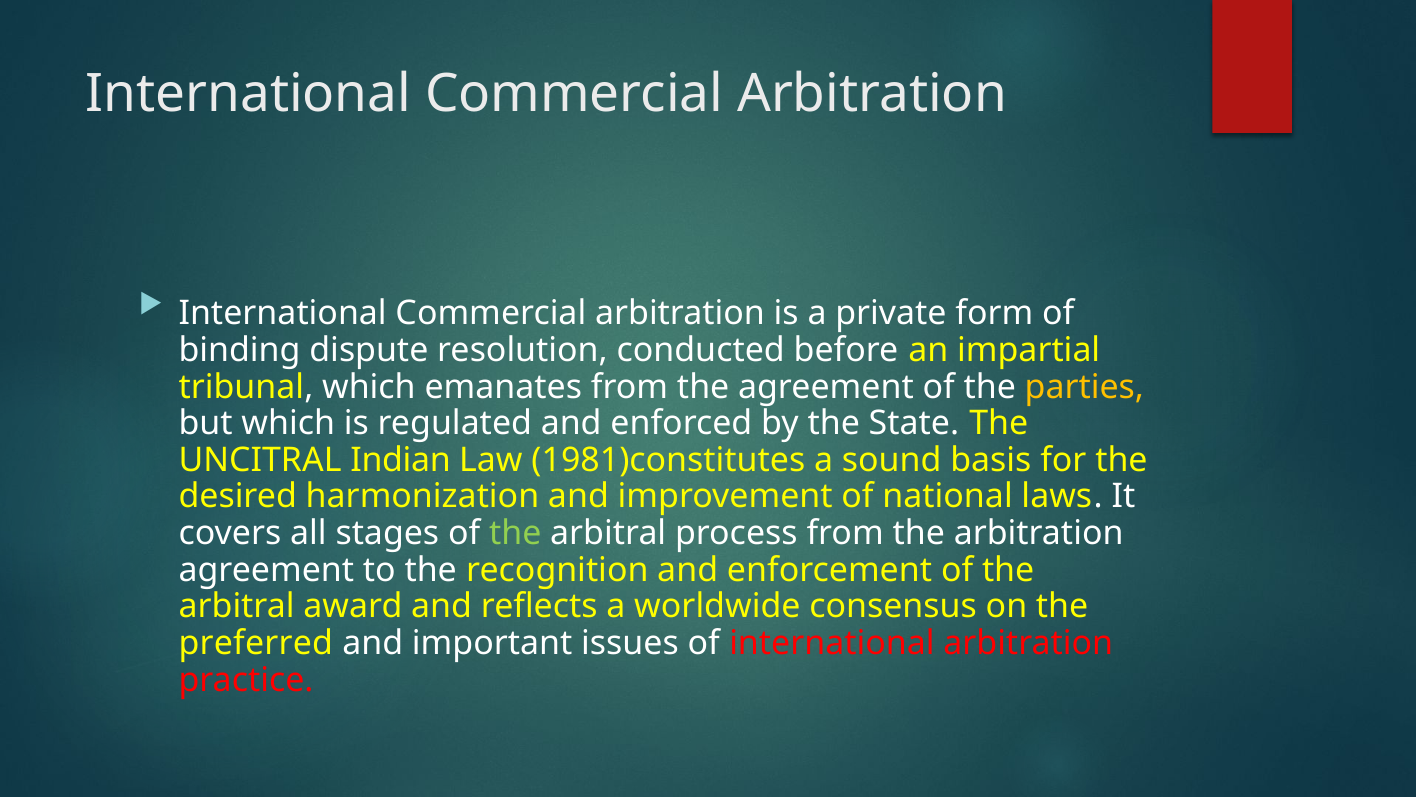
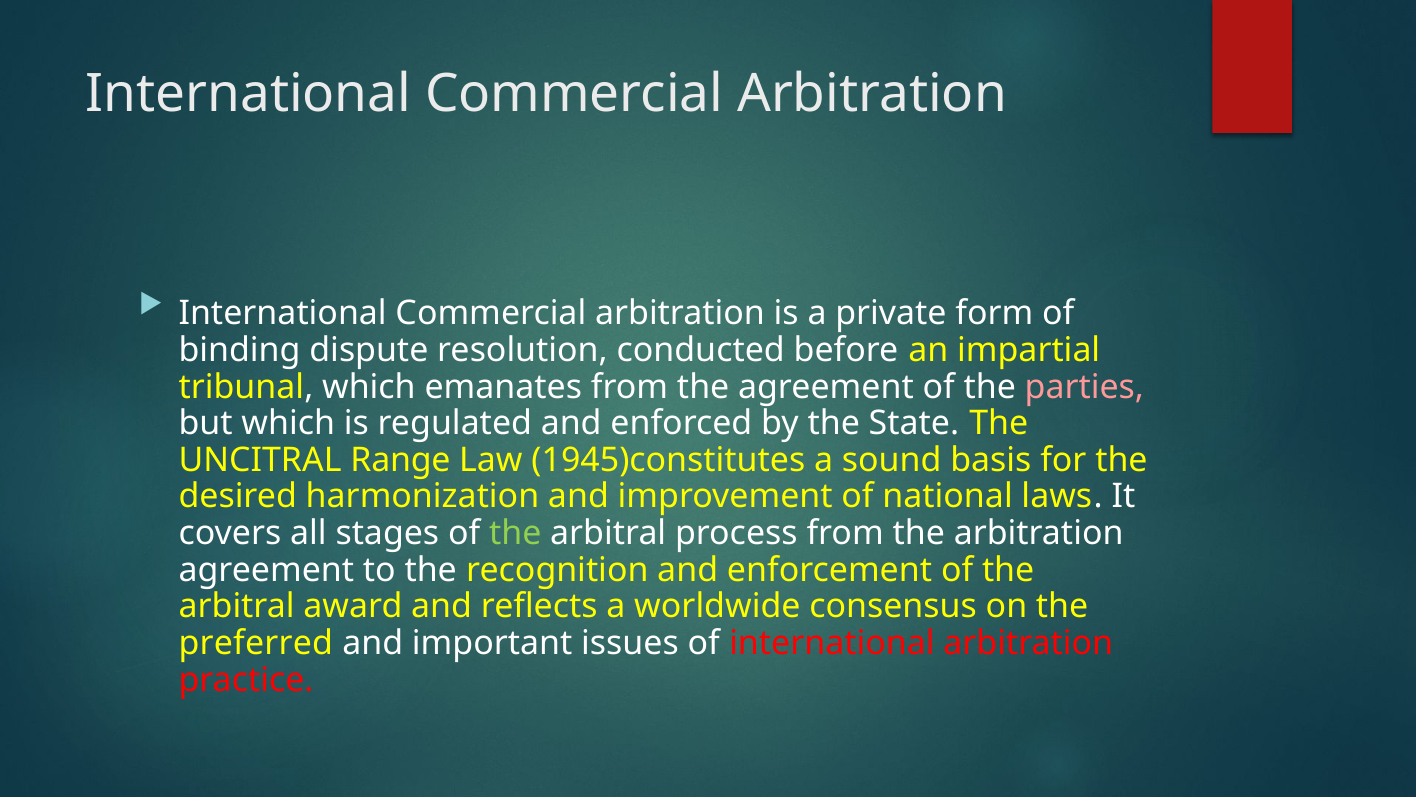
parties colour: yellow -> pink
Indian: Indian -> Range
1981)constitutes: 1981)constitutes -> 1945)constitutes
